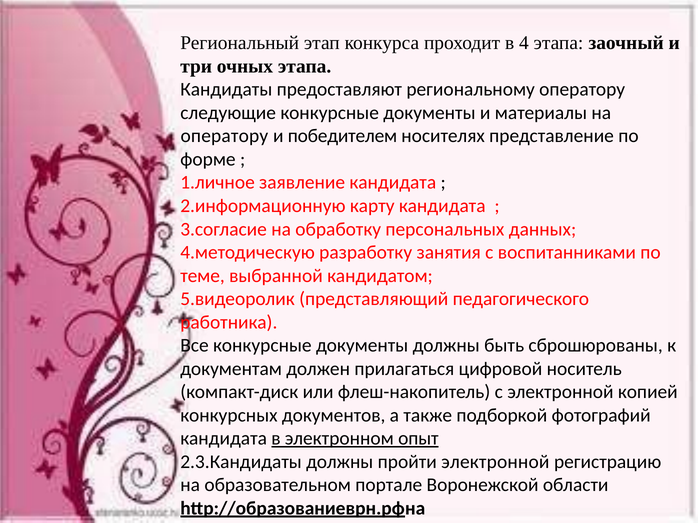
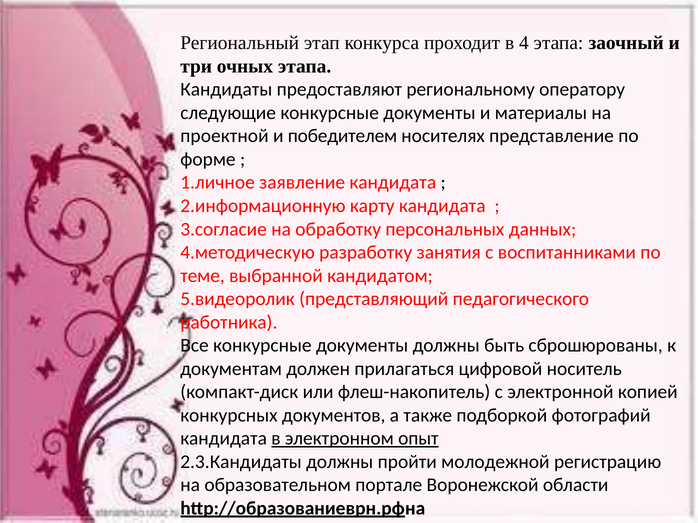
оператору at (224, 136): оператору -> проектной
пройти электронной: электронной -> молодежной
